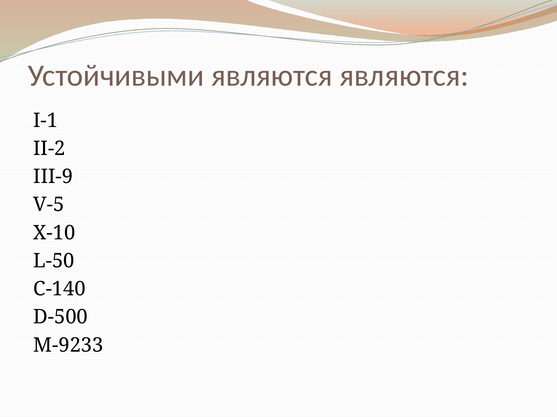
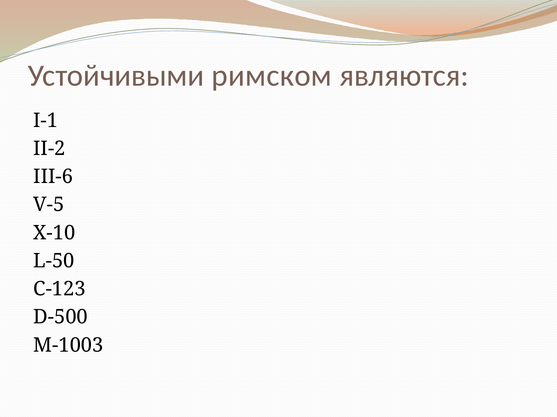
Устойчивыми являются: являются -> римском
III-9: III-9 -> III-6
C-140: C-140 -> C-123
M-9233: M-9233 -> M-1003
